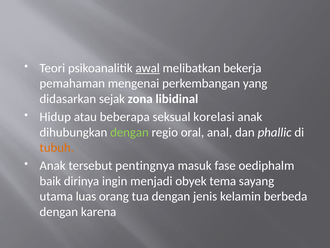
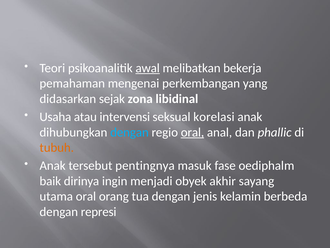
Hidup: Hidup -> Usaha
beberapa: beberapa -> intervensi
dengan at (129, 132) colour: light green -> light blue
oral at (192, 132) underline: none -> present
tema: tema -> akhir
utama luas: luas -> oral
karena: karena -> represi
